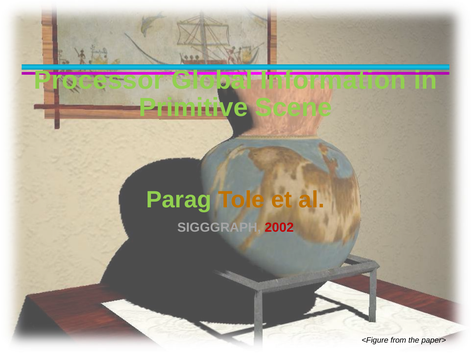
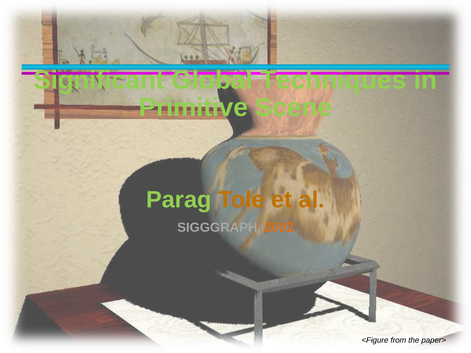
Processor: Processor -> Significant
Information: Information -> Techniques
2002 colour: red -> orange
